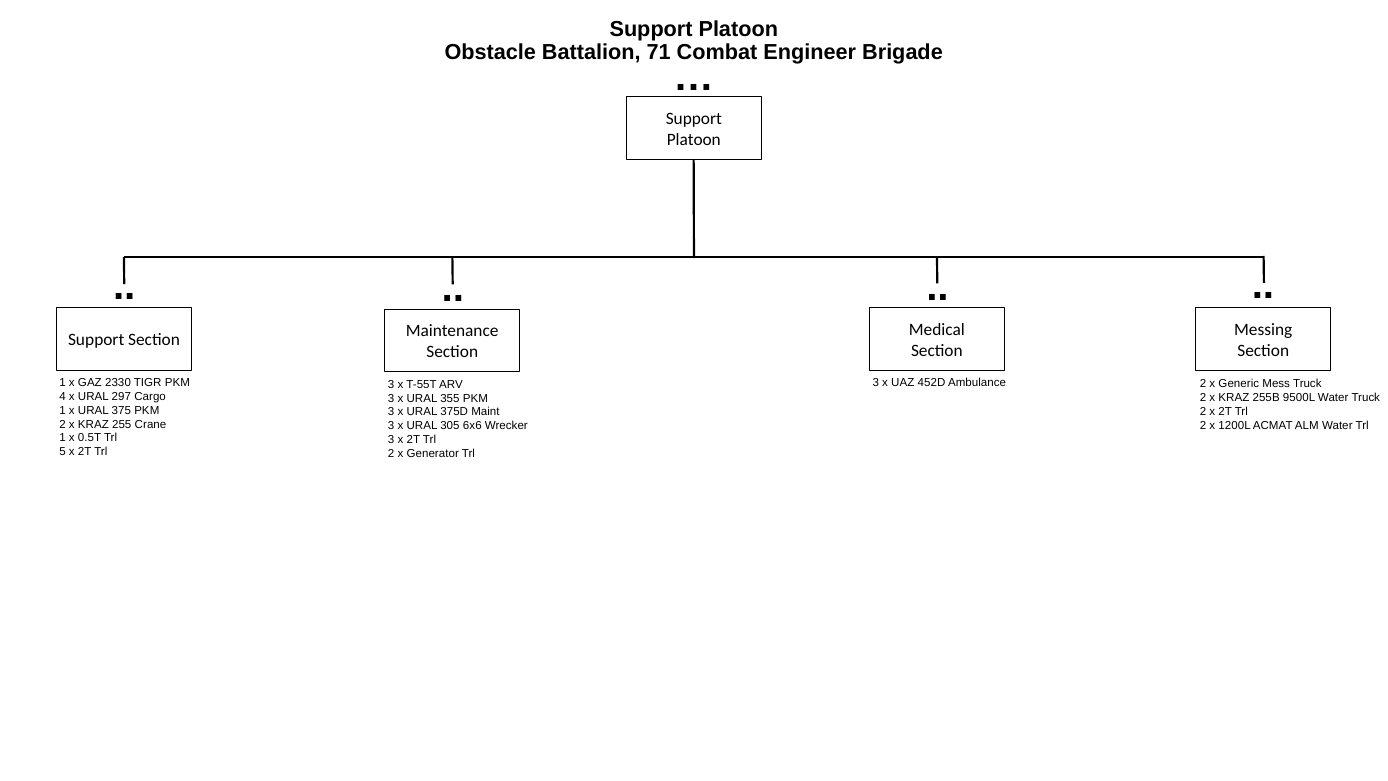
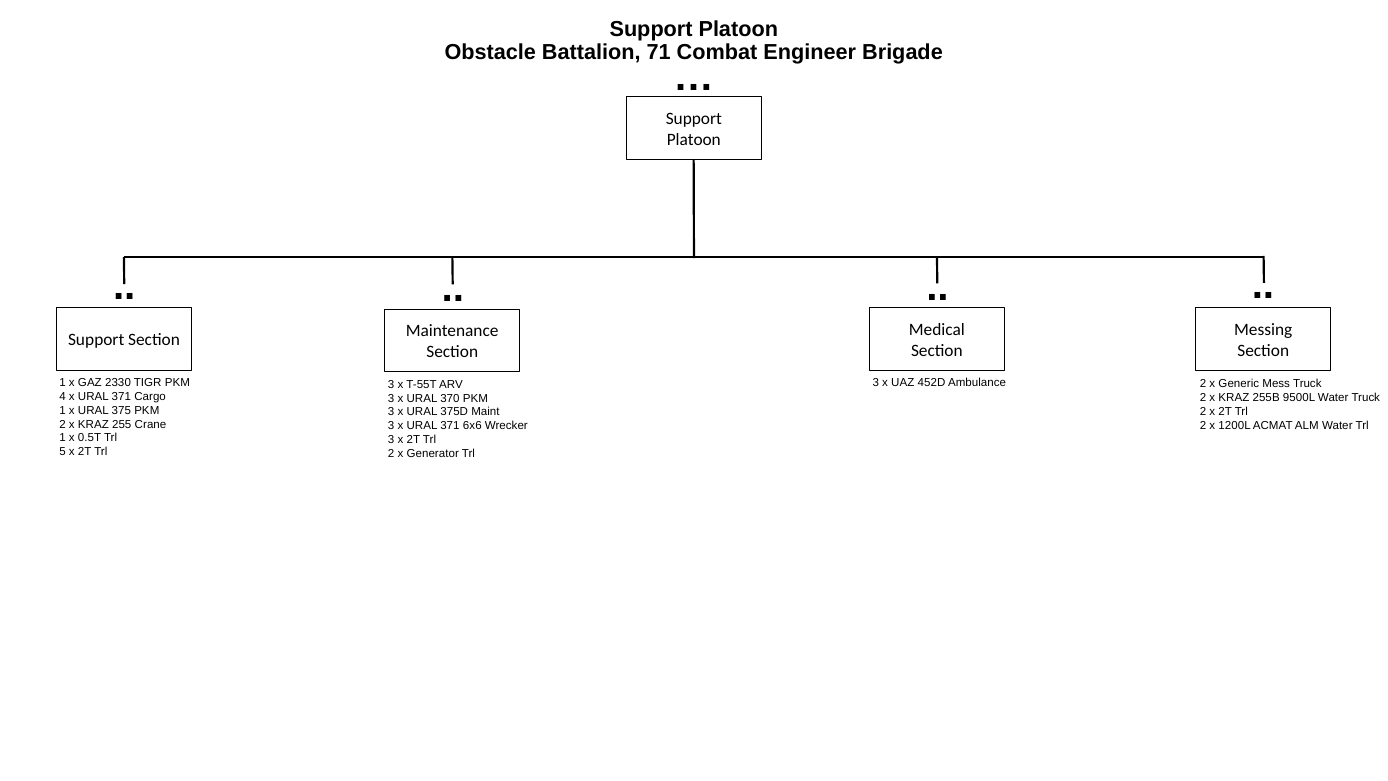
4 x URAL 297: 297 -> 371
355: 355 -> 370
3 x URAL 305: 305 -> 371
